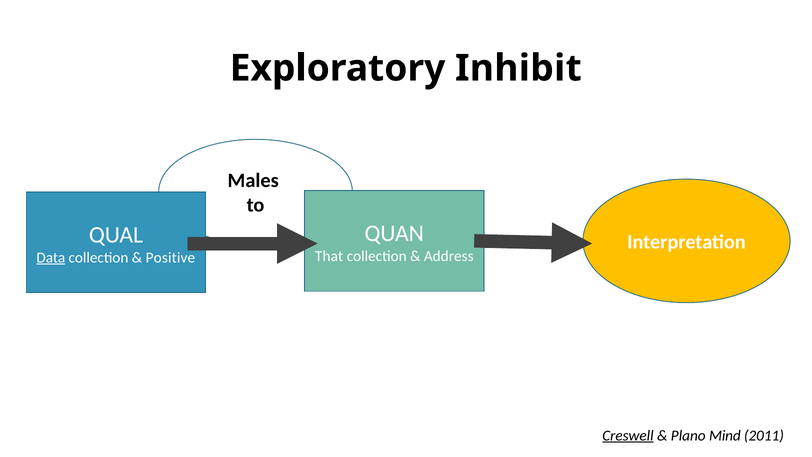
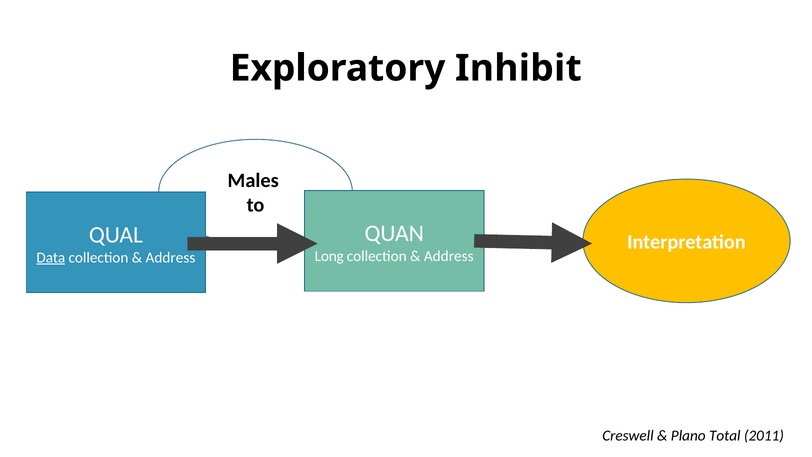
That: That -> Long
Positive at (170, 257): Positive -> Address
Creswell underline: present -> none
Mind: Mind -> Total
